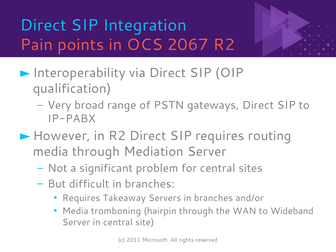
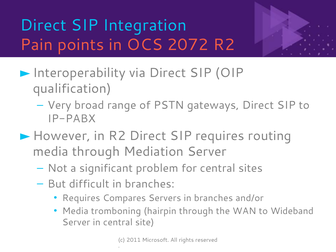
2067: 2067 -> 2072
Takeaway: Takeaway -> Compares
